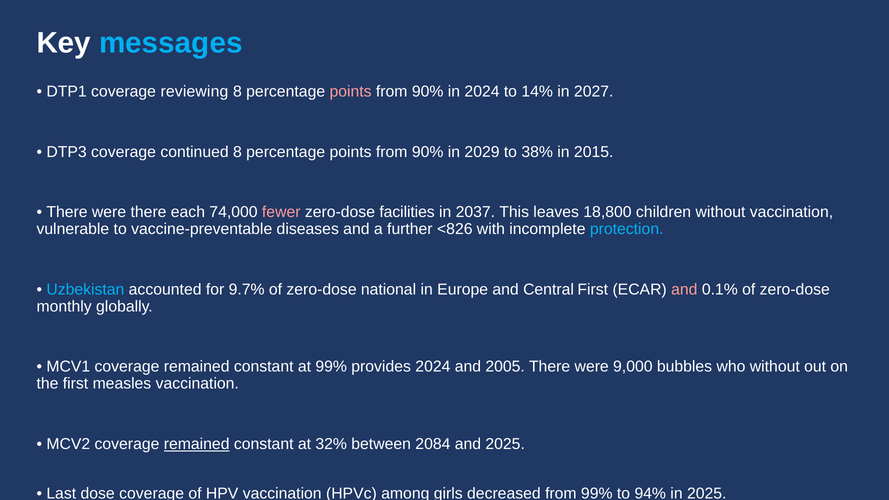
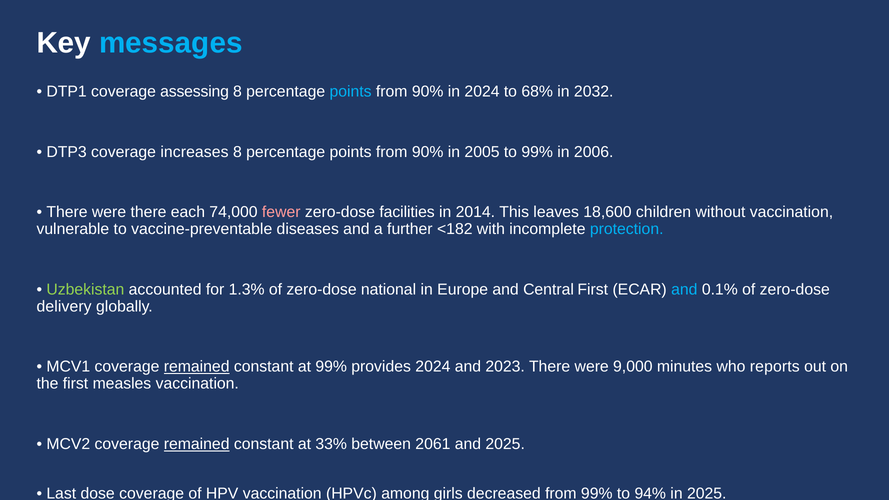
reviewing: reviewing -> assessing
points at (351, 92) colour: pink -> light blue
14%: 14% -> 68%
2027: 2027 -> 2032
continued: continued -> increases
2029: 2029 -> 2005
to 38%: 38% -> 99%
2015: 2015 -> 2006
2037: 2037 -> 2014
18,800: 18,800 -> 18,600
<826: <826 -> <182
Uzbekistan colour: light blue -> light green
9.7%: 9.7% -> 1.3%
and at (684, 290) colour: pink -> light blue
monthly: monthly -> delivery
remained at (197, 367) underline: none -> present
2005: 2005 -> 2023
bubbles: bubbles -> minutes
who without: without -> reports
32%: 32% -> 33%
2084: 2084 -> 2061
